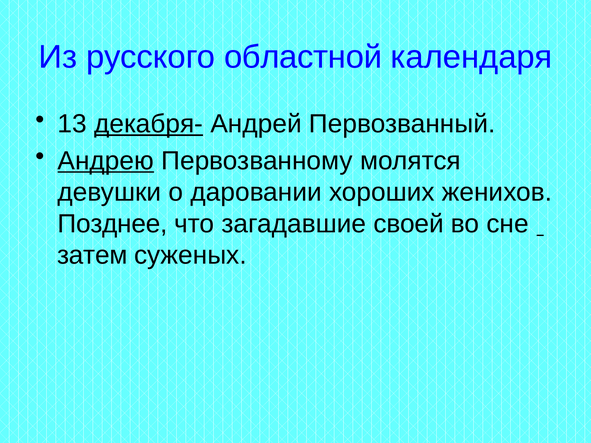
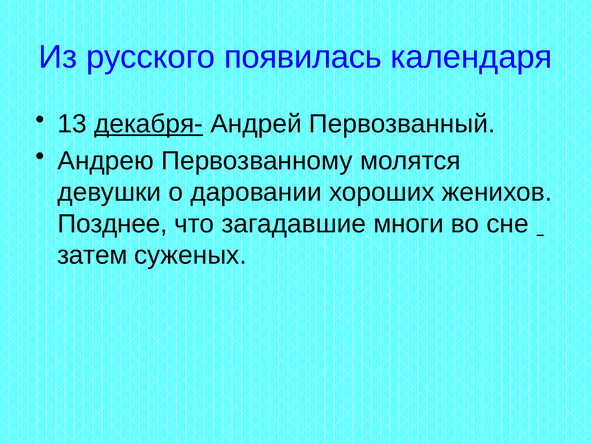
областной: областной -> появилась
Андрею underline: present -> none
своей: своей -> многи
